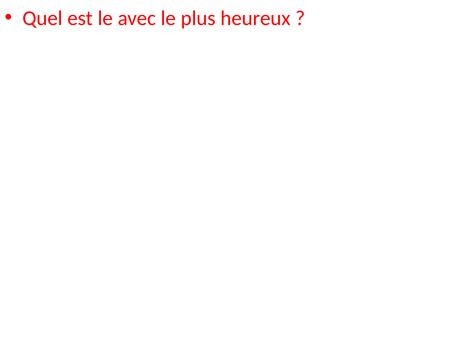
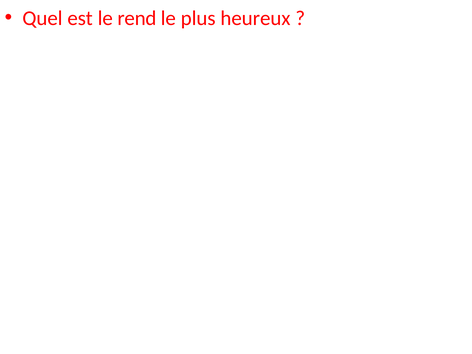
avec: avec -> rend
